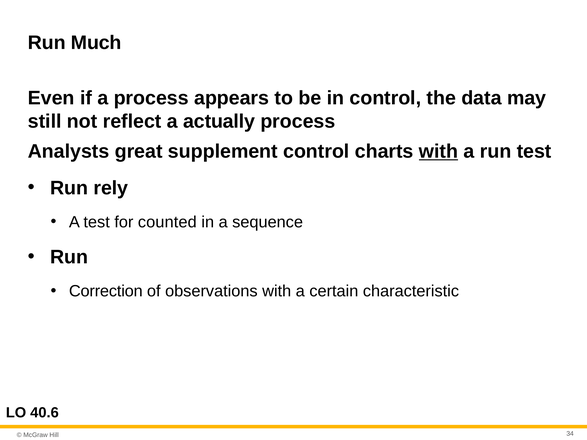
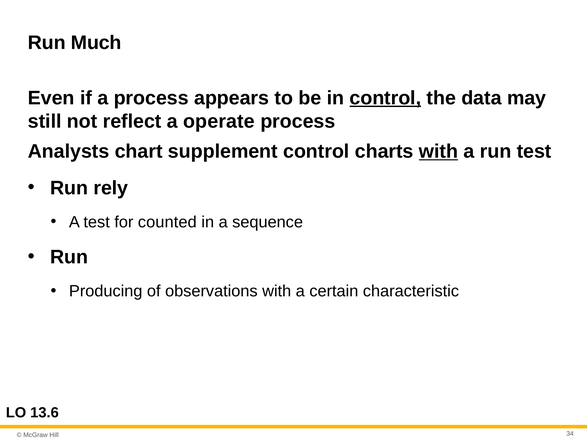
control at (385, 98) underline: none -> present
actually: actually -> operate
great: great -> chart
Correction: Correction -> Producing
40.6: 40.6 -> 13.6
